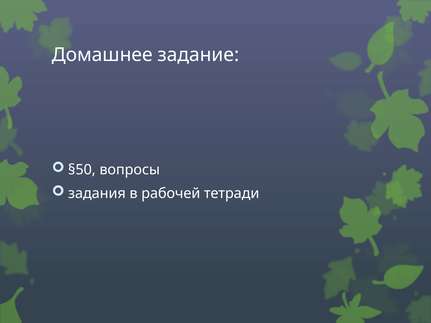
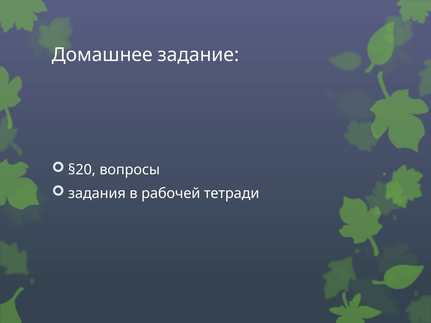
§50: §50 -> §20
